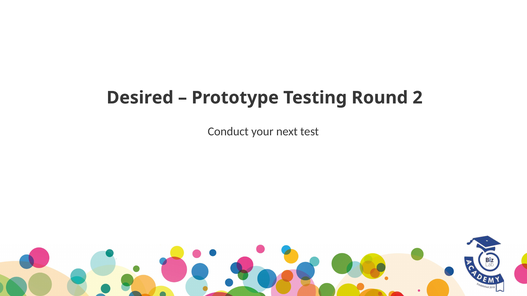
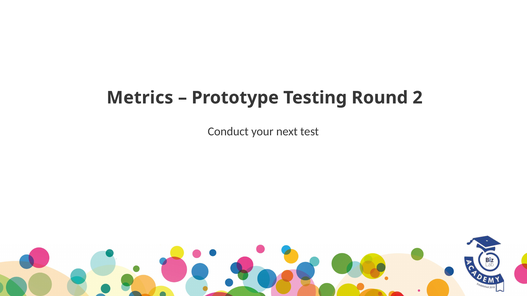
Desired: Desired -> Metrics
